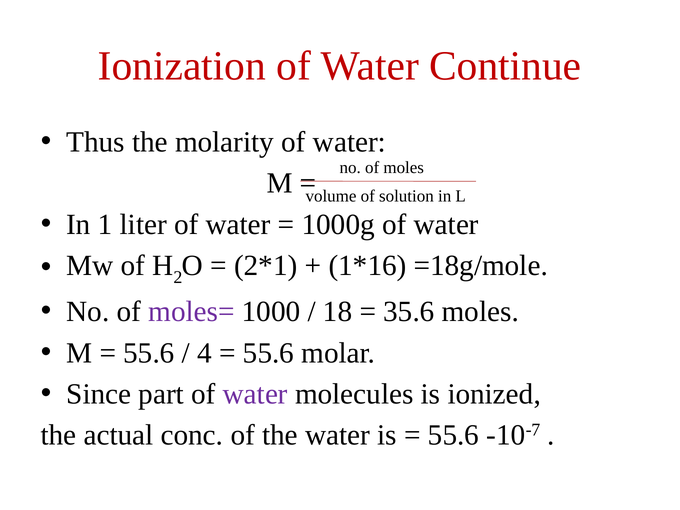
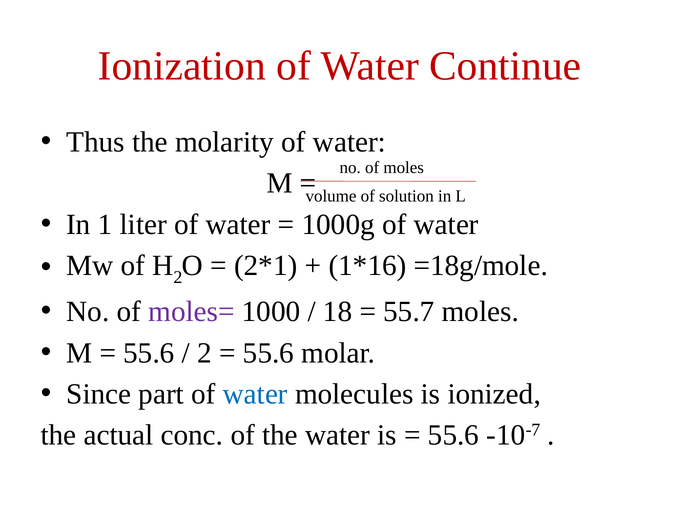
35.6: 35.6 -> 55.7
4 at (205, 353): 4 -> 2
water at (255, 394) colour: purple -> blue
